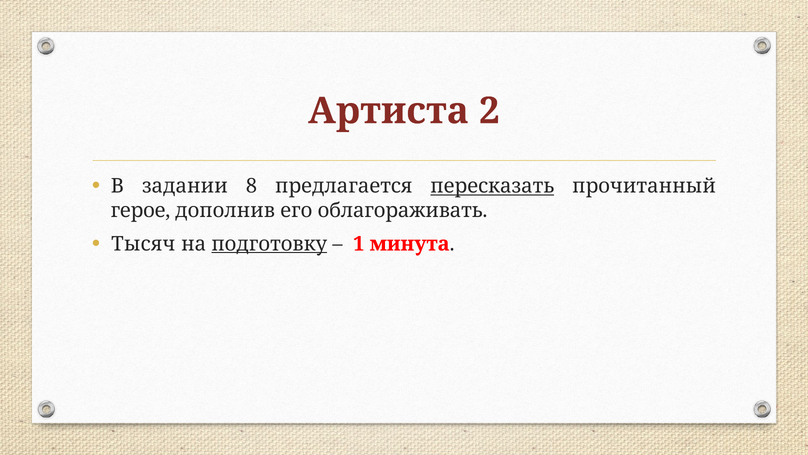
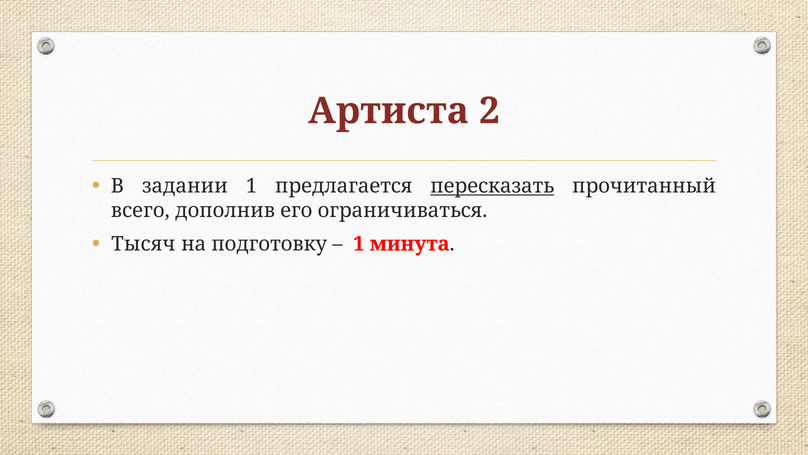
задании 8: 8 -> 1
герое: герое -> всего
облагораживать: облагораживать -> ограничиваться
подготовку underline: present -> none
